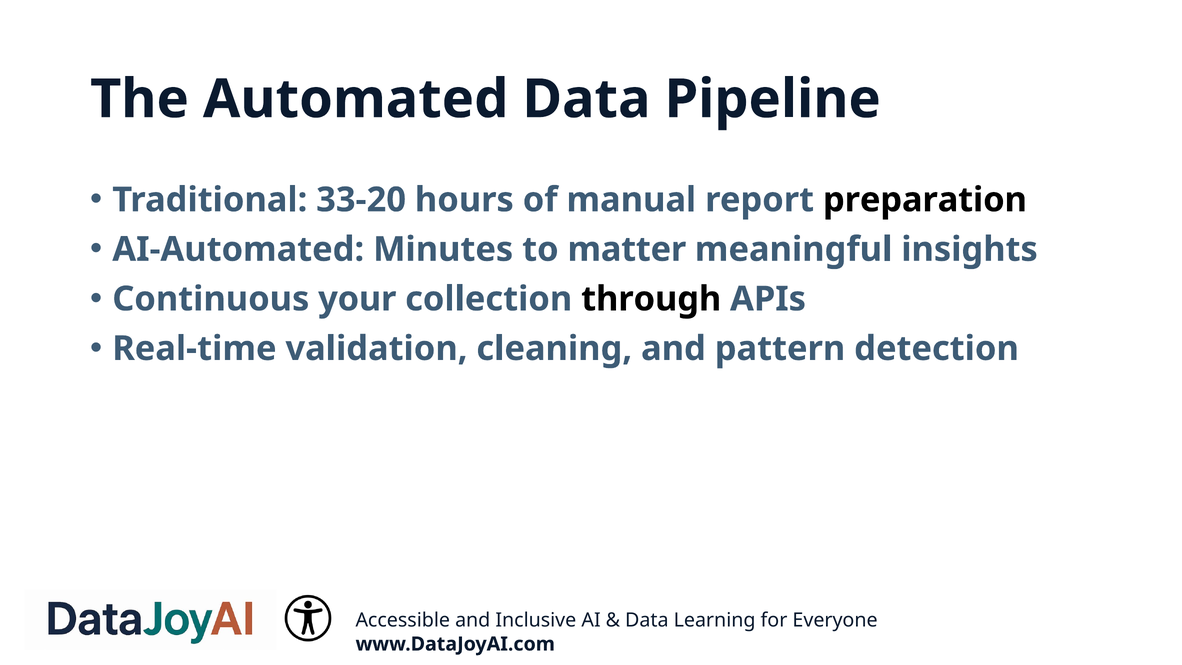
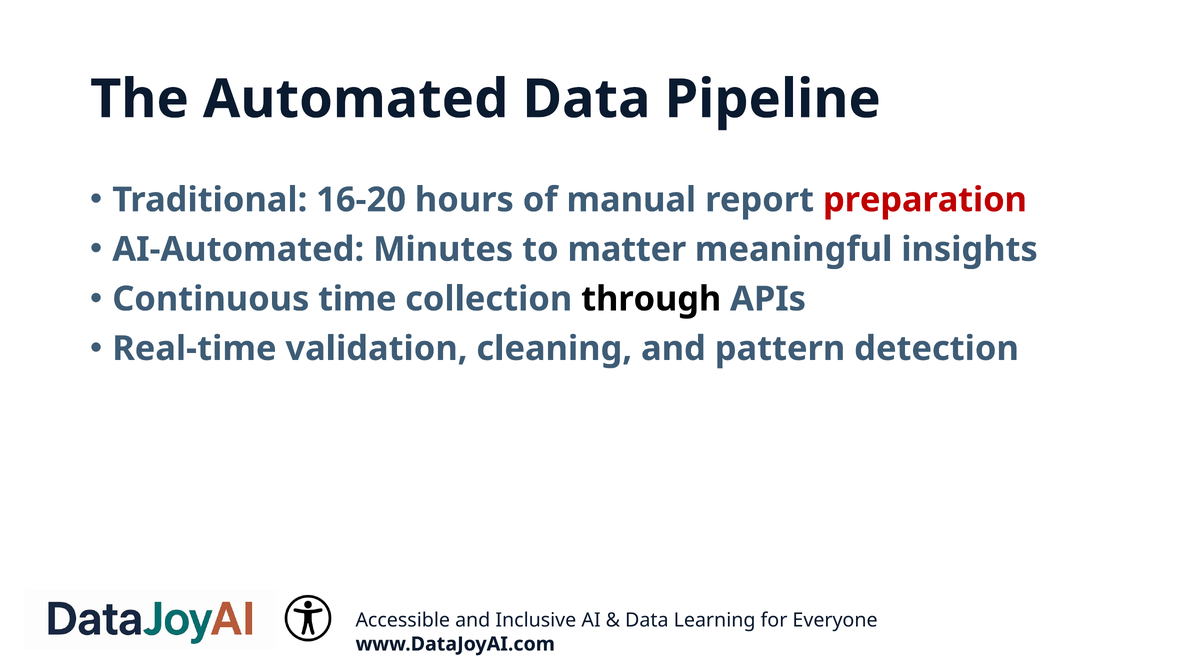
33-20: 33-20 -> 16-20
preparation colour: black -> red
your: your -> time
